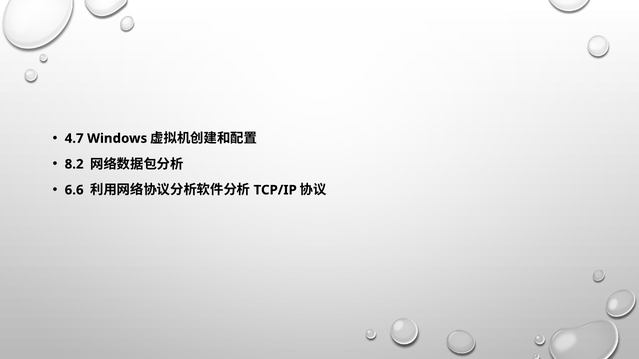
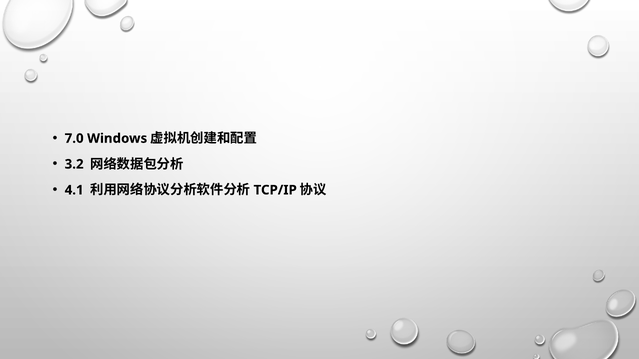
4.7: 4.7 -> 7.0
8.2: 8.2 -> 3.2
6.6: 6.6 -> 4.1
